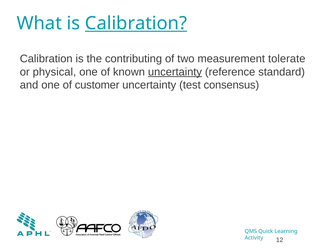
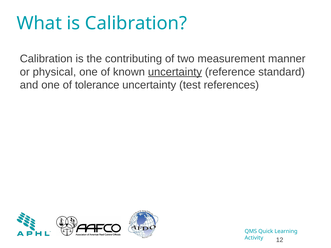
Calibration at (136, 23) underline: present -> none
tolerate: tolerate -> manner
customer: customer -> tolerance
consensus: consensus -> references
